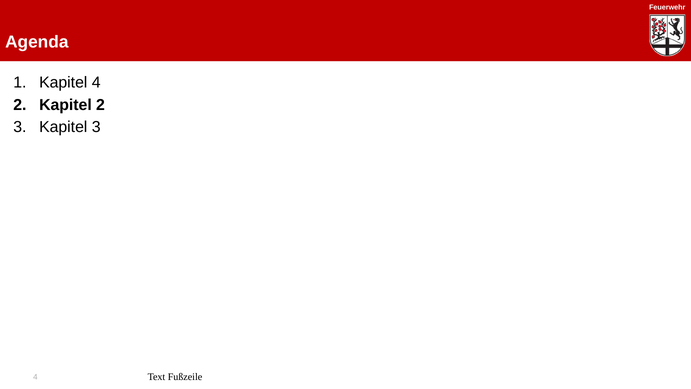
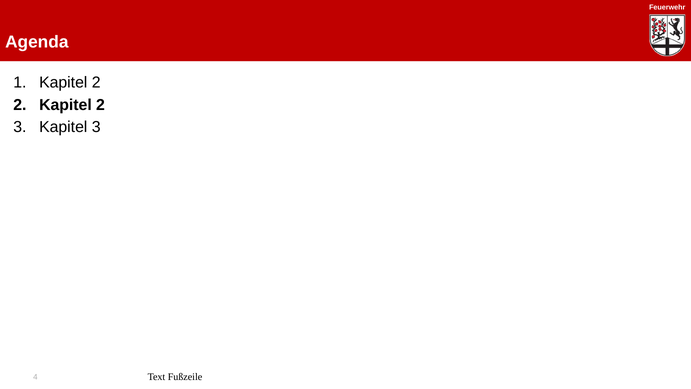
1 Kapitel 4: 4 -> 2
